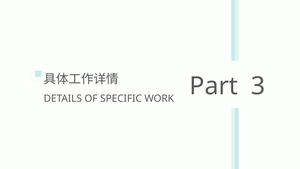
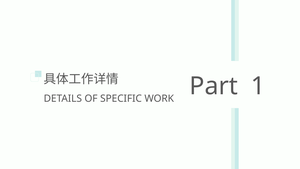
3: 3 -> 1
